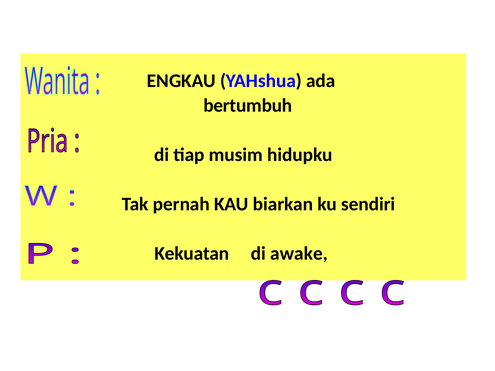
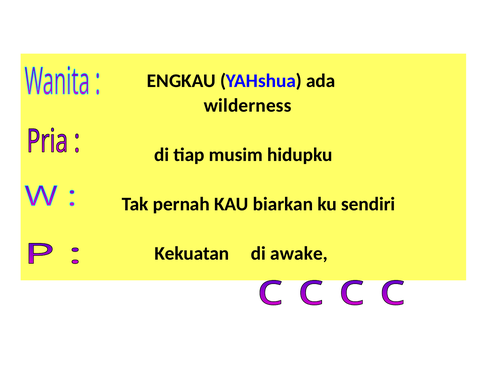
bertumbuh: bertumbuh -> wilderness
